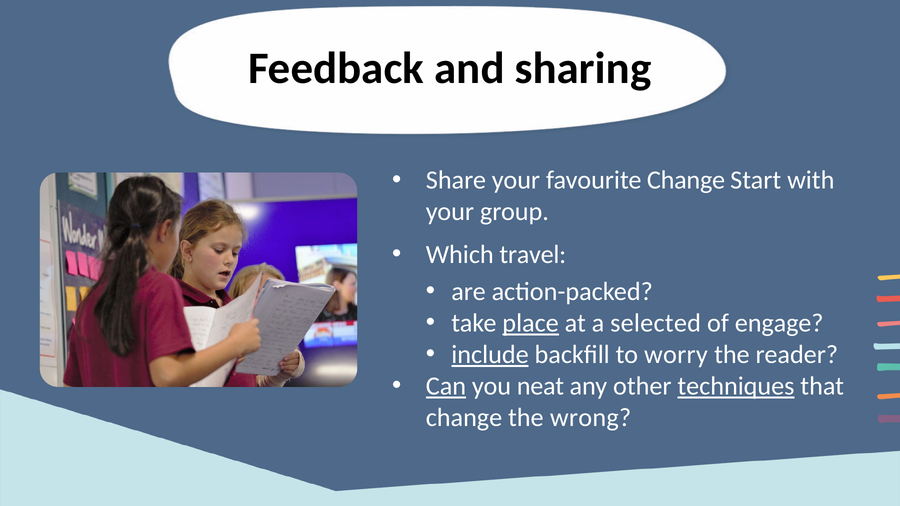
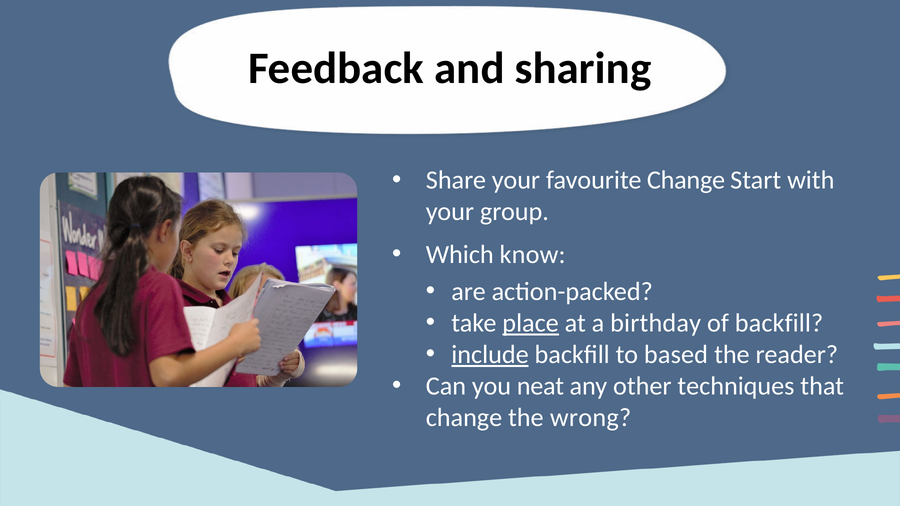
travel: travel -> know
selected: selected -> birthday
of engage: engage -> backfill
worry: worry -> based
Can underline: present -> none
techniques underline: present -> none
